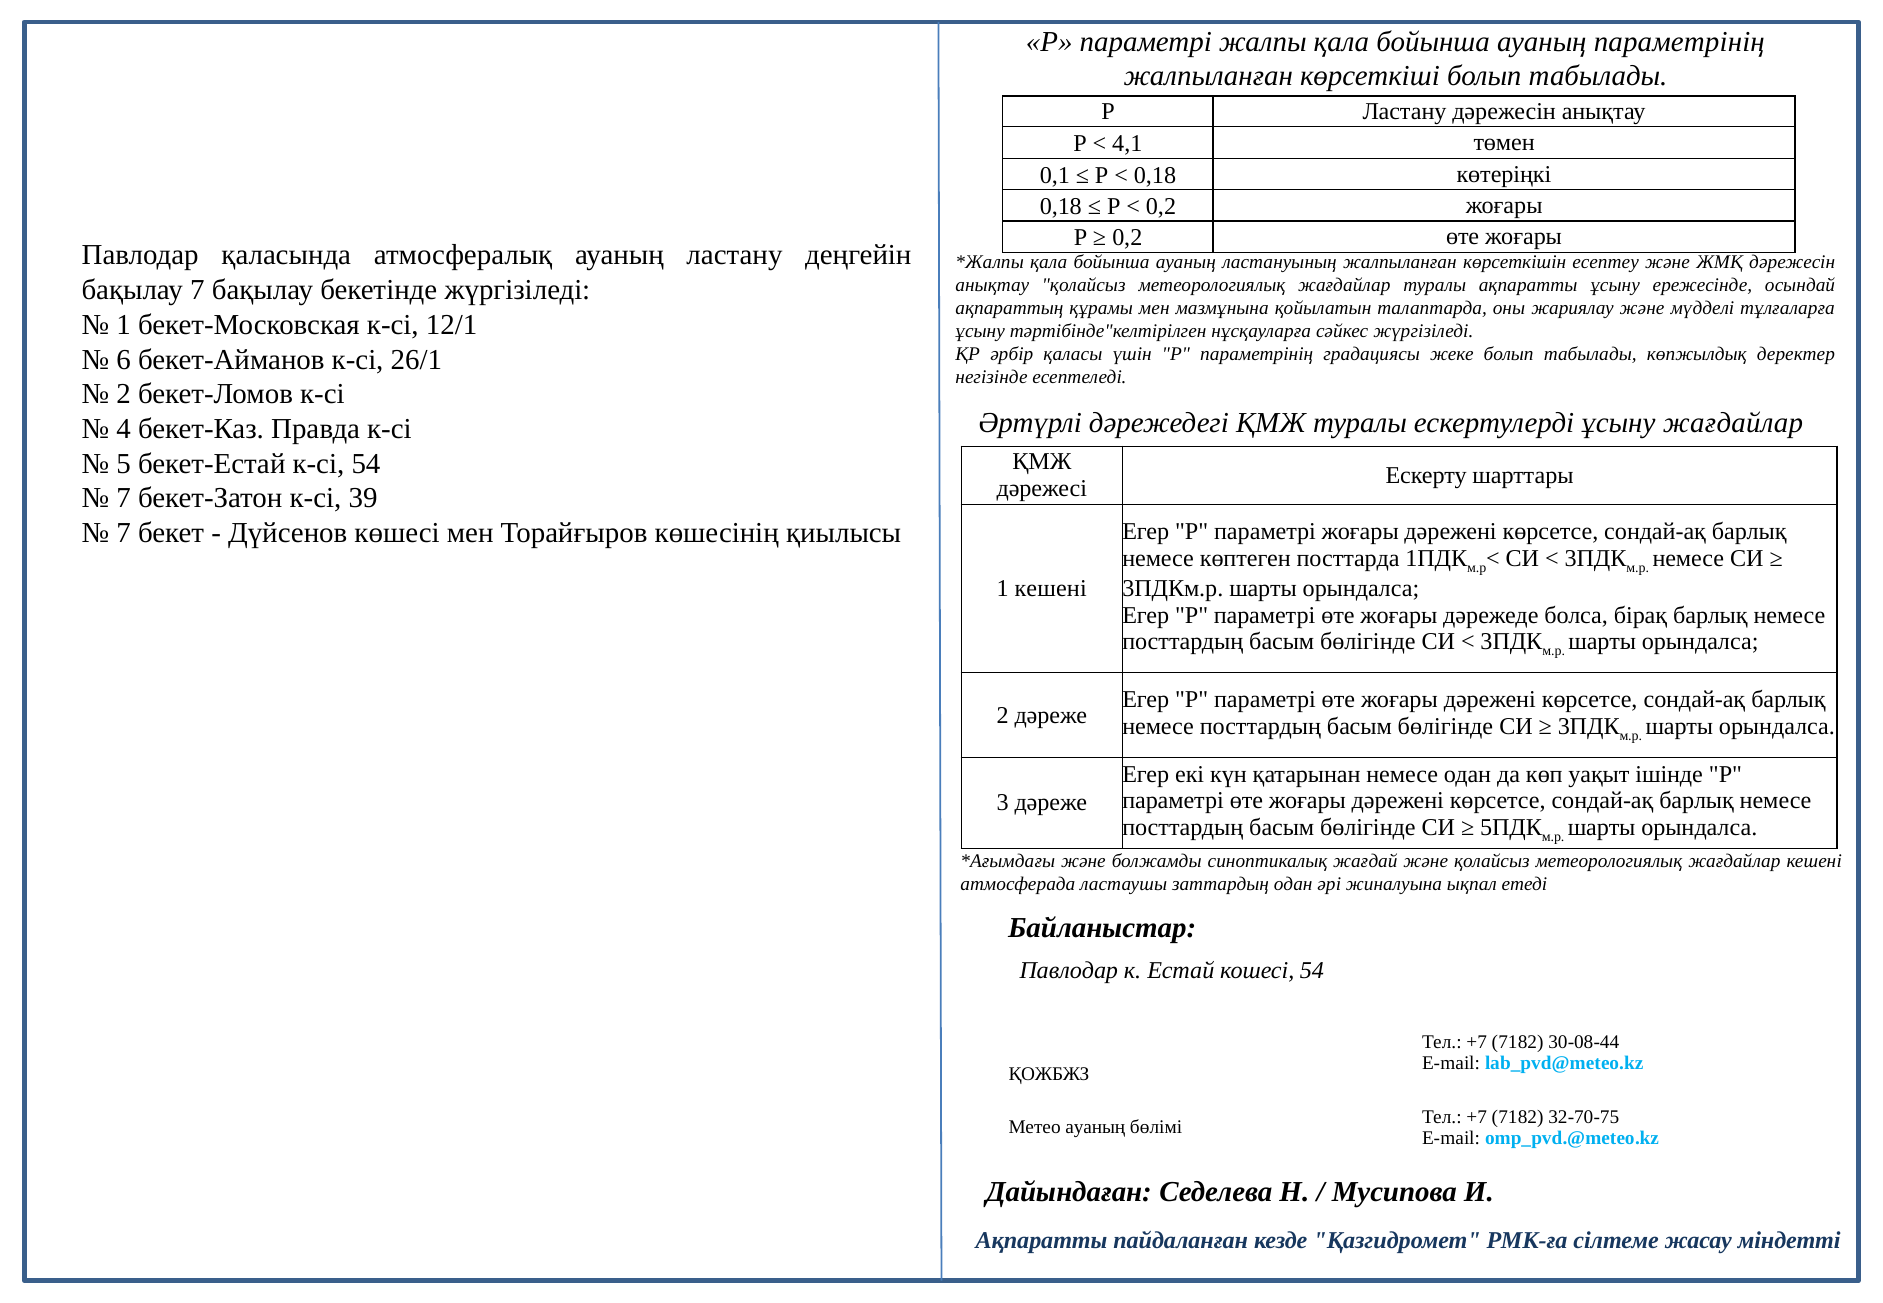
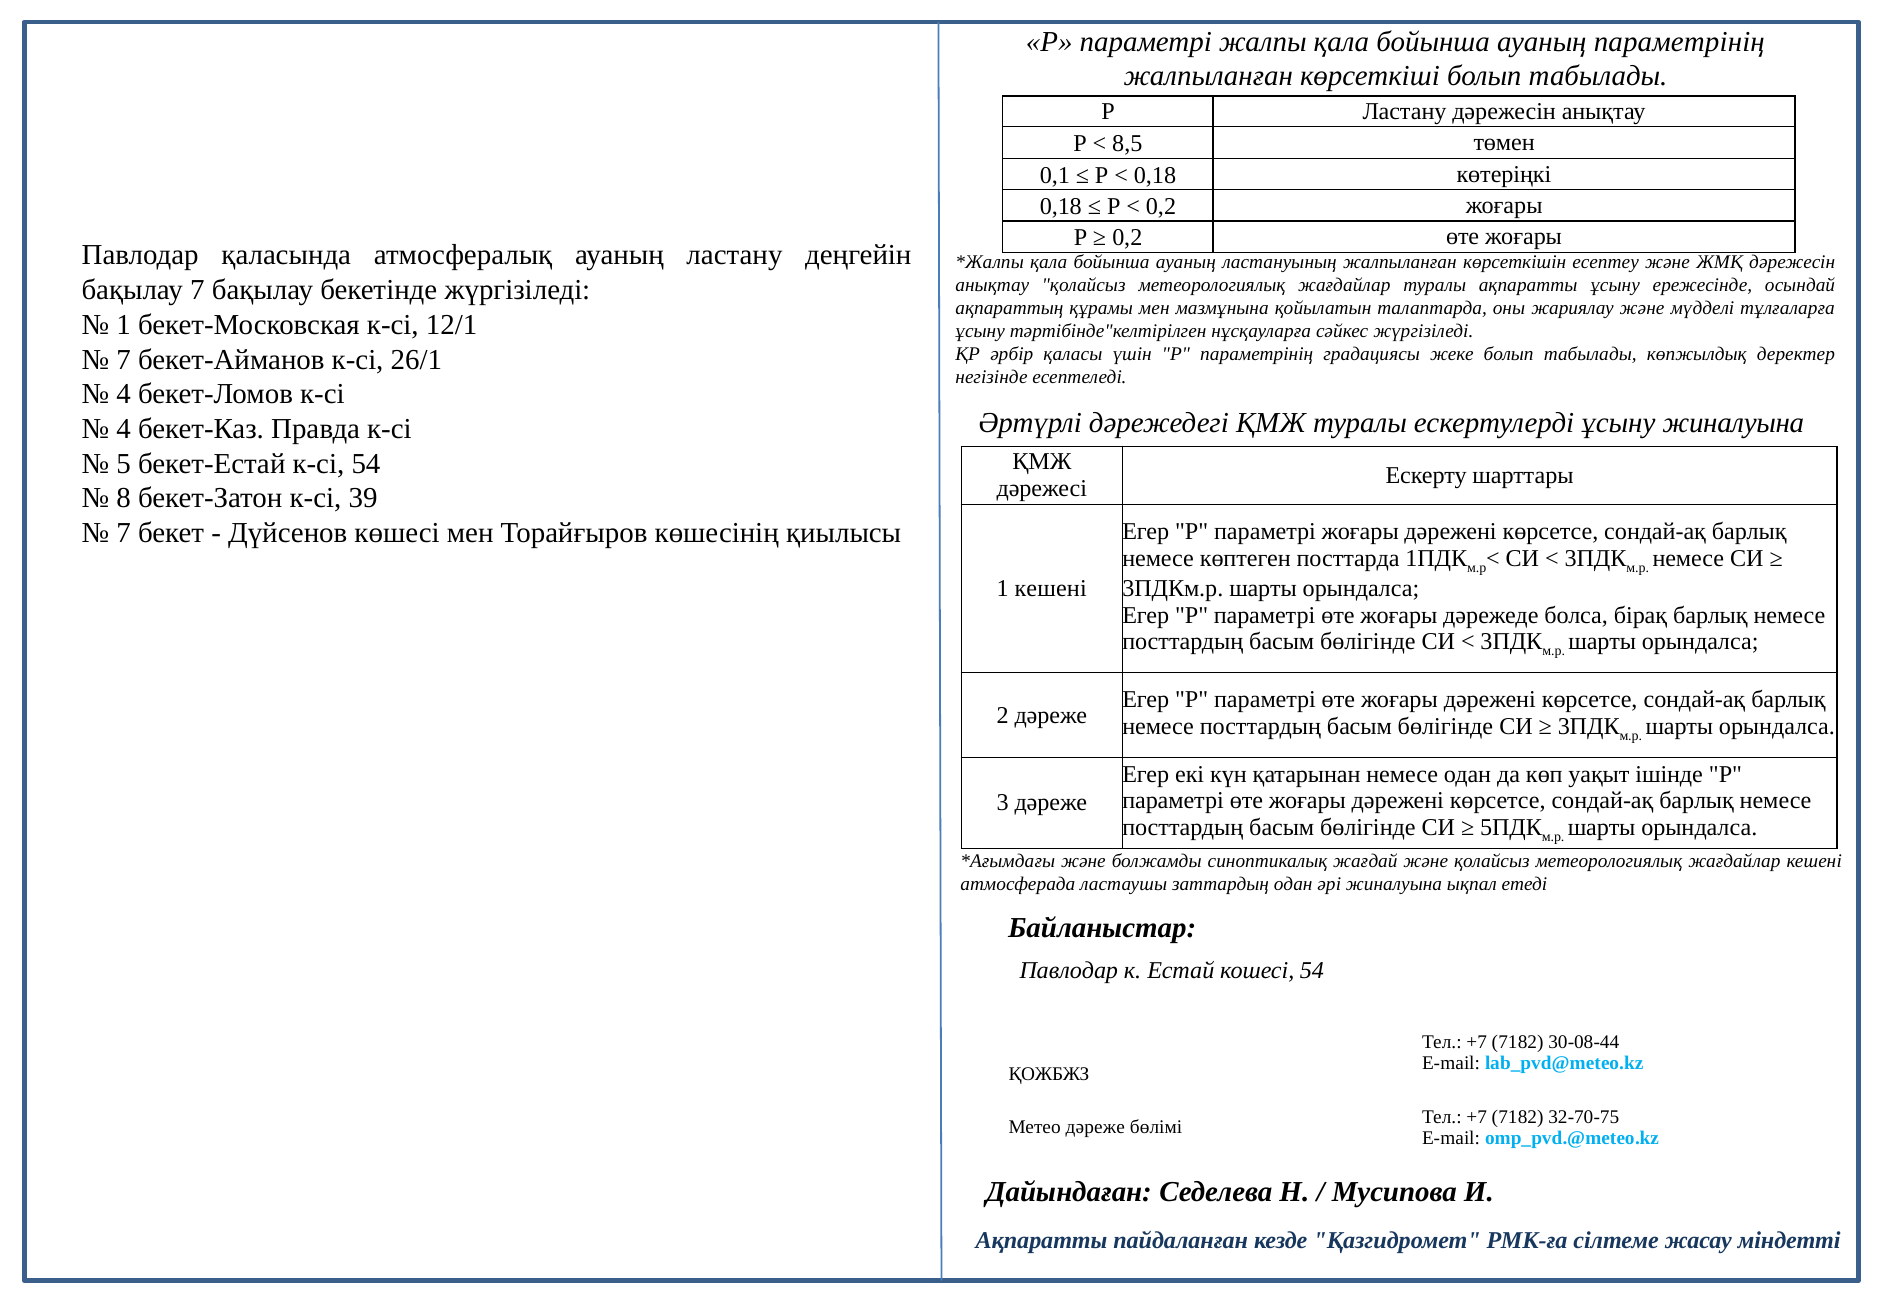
4,1: 4,1 -> 8,5
6 at (124, 360): 6 -> 7
2 at (124, 394): 2 -> 4
ұсыну жағдайлар: жағдайлар -> жиналуына
7 at (124, 499): 7 -> 8
Метео ауаның: ауаның -> дәреже
